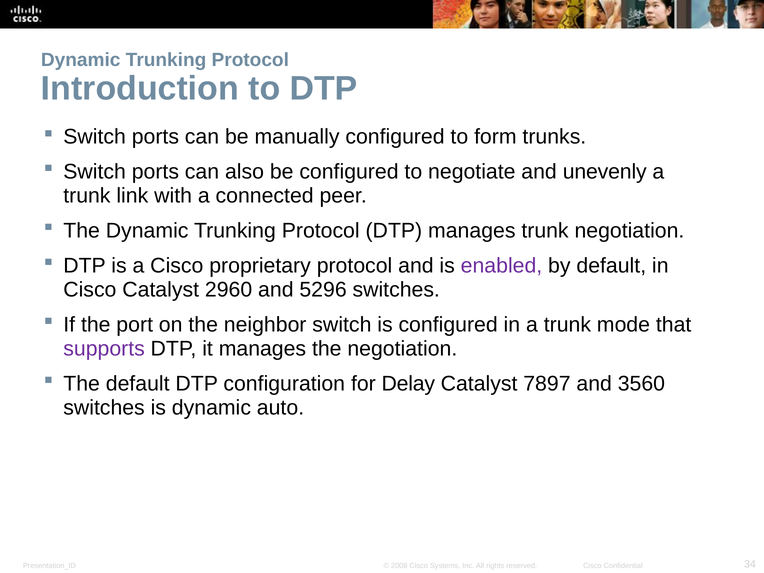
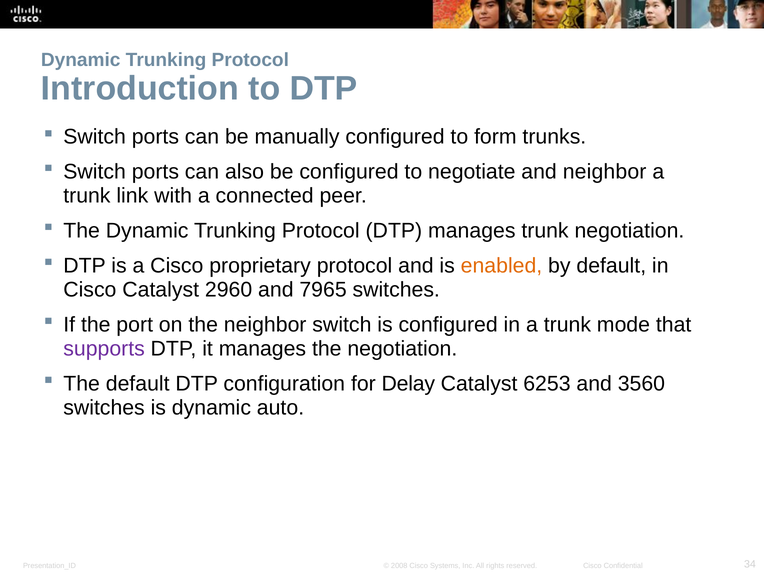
and unevenly: unevenly -> neighbor
enabled colour: purple -> orange
5296: 5296 -> 7965
7897: 7897 -> 6253
